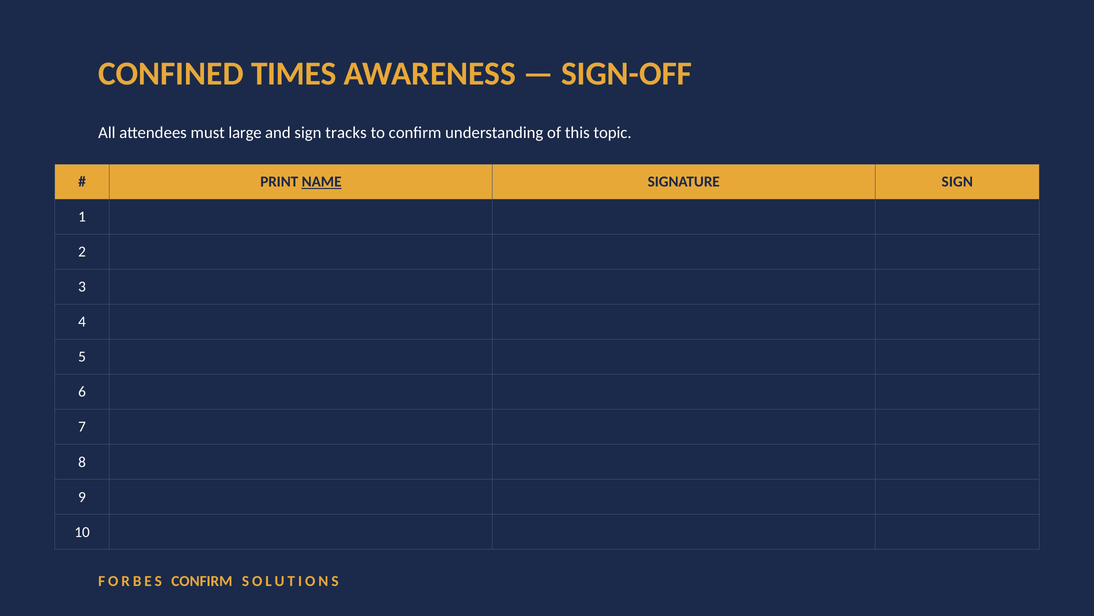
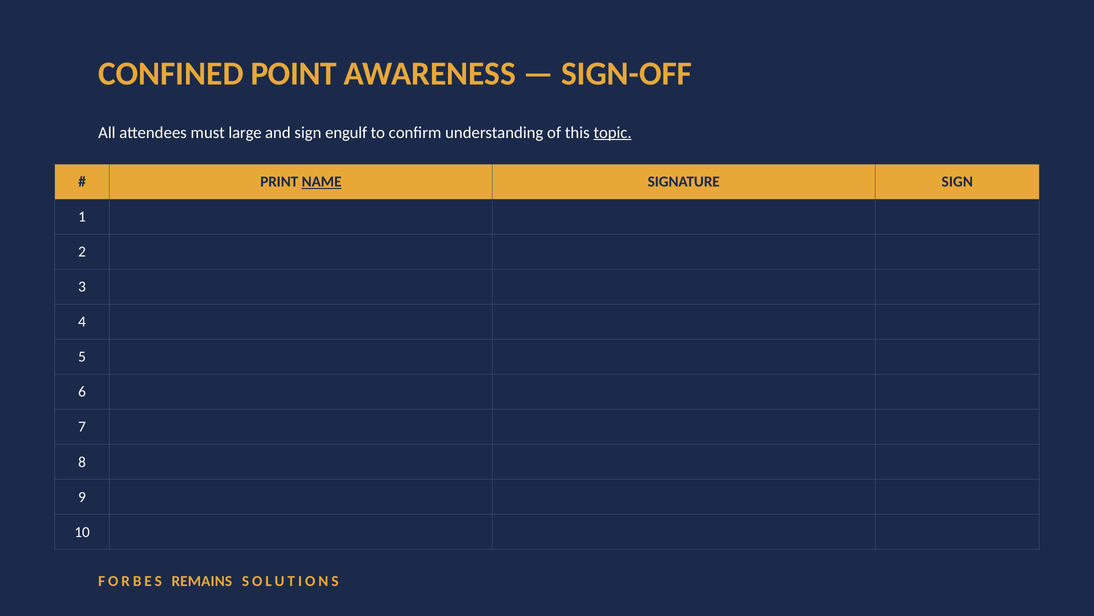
TIMES: TIMES -> POINT
tracks: tracks -> engulf
topic underline: none -> present
FORBES CONFIRM: CONFIRM -> REMAINS
